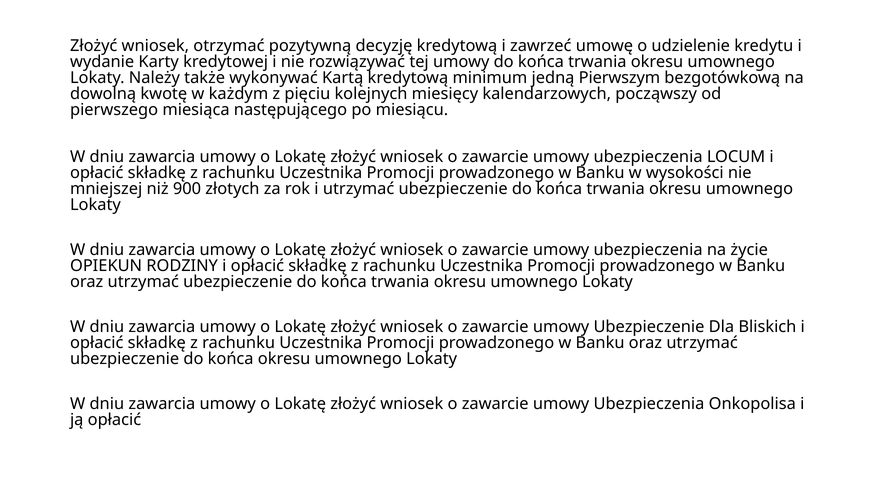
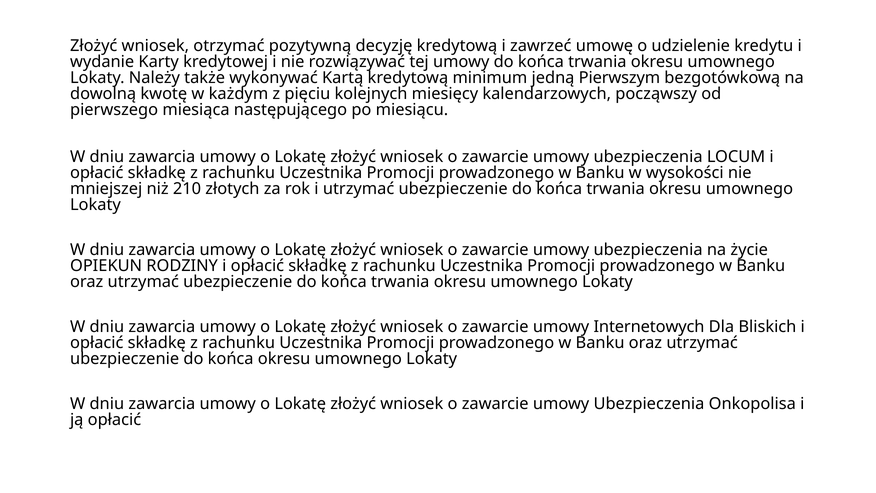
900: 900 -> 210
umowy Ubezpieczenie: Ubezpieczenie -> Internetowych
